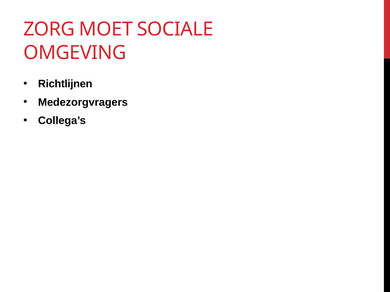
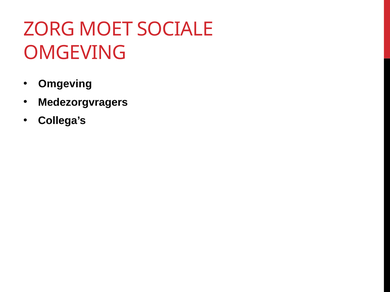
Richtlijnen at (65, 84): Richtlijnen -> Omgeving
